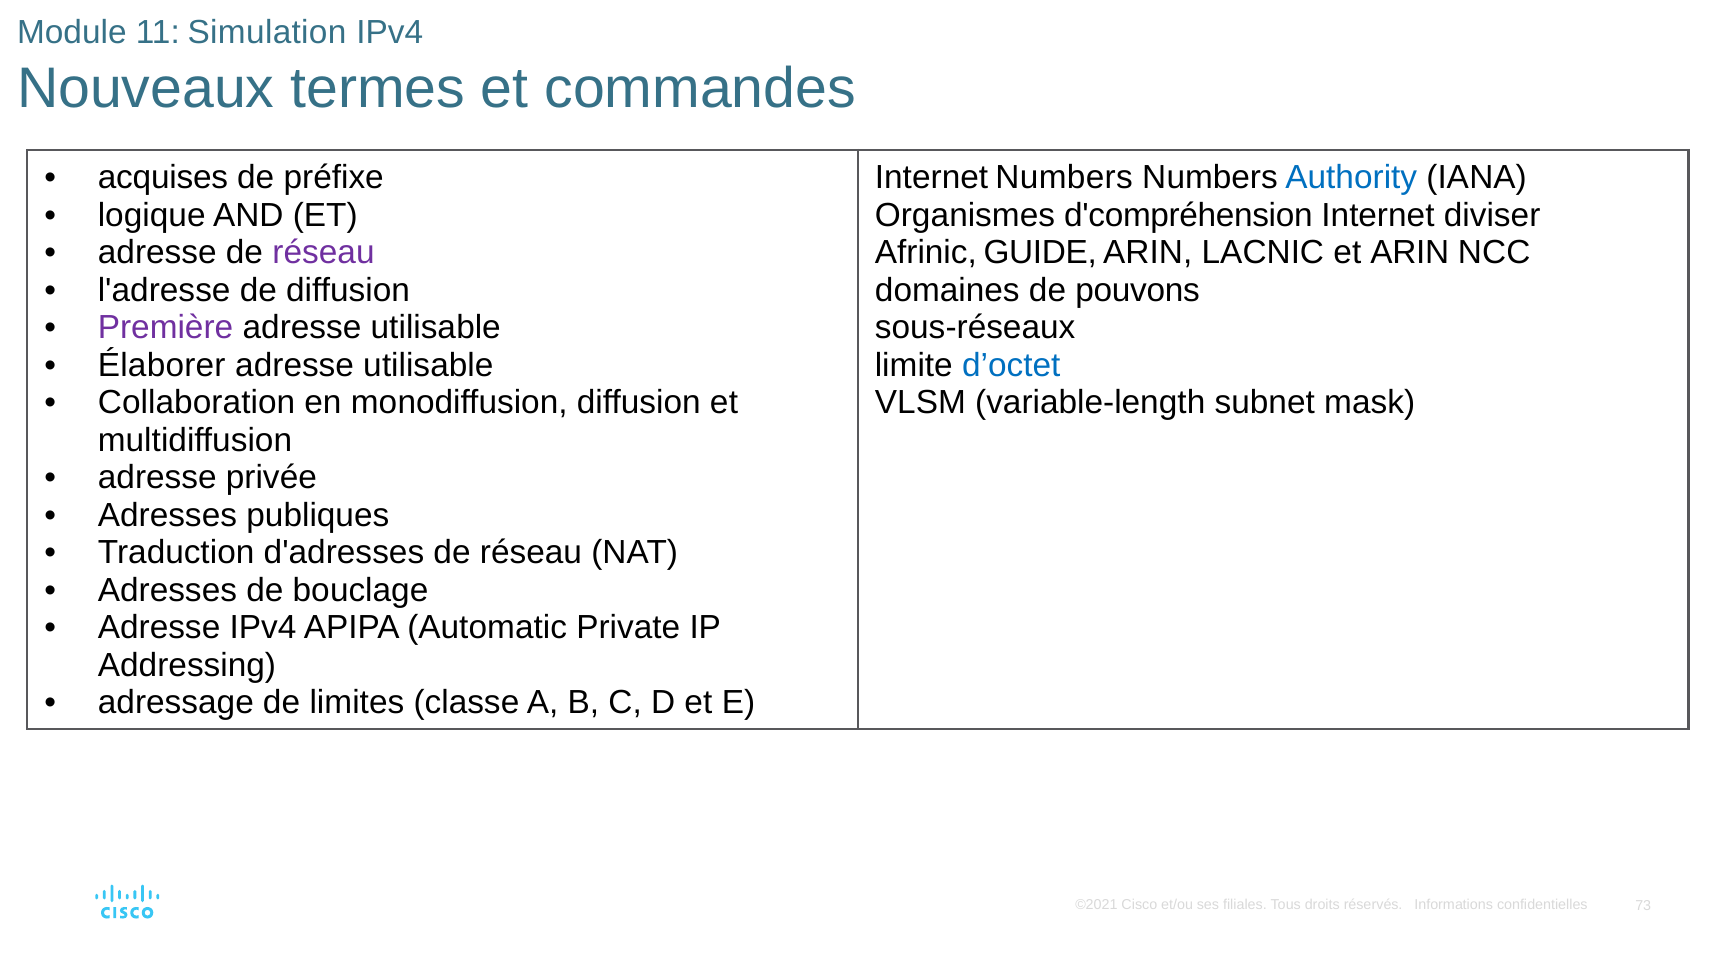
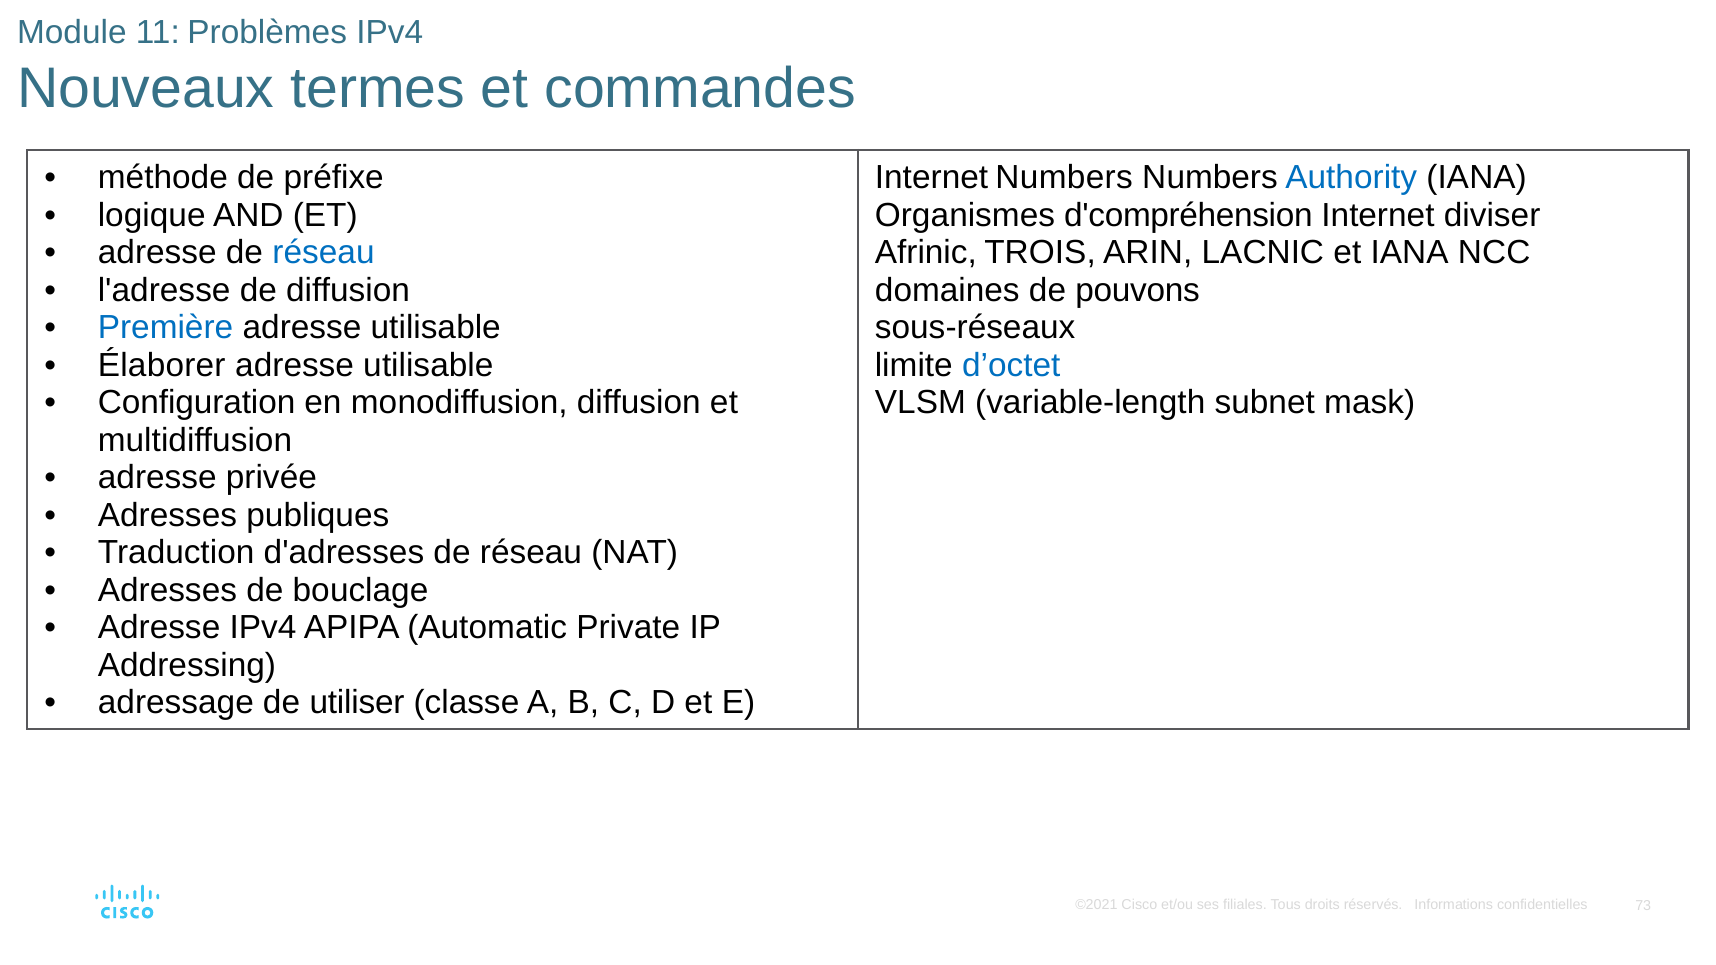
Simulation: Simulation -> Problèmes
acquises: acquises -> méthode
réseau at (324, 253) colour: purple -> blue
GUIDE: GUIDE -> TROIS
et ARIN: ARIN -> IANA
Première colour: purple -> blue
Collaboration: Collaboration -> Configuration
limites: limites -> utiliser
